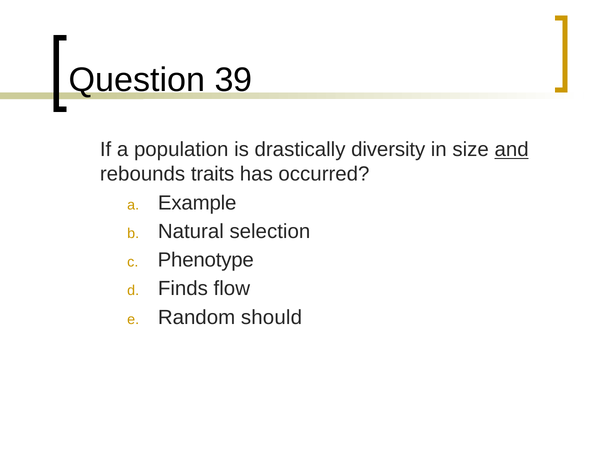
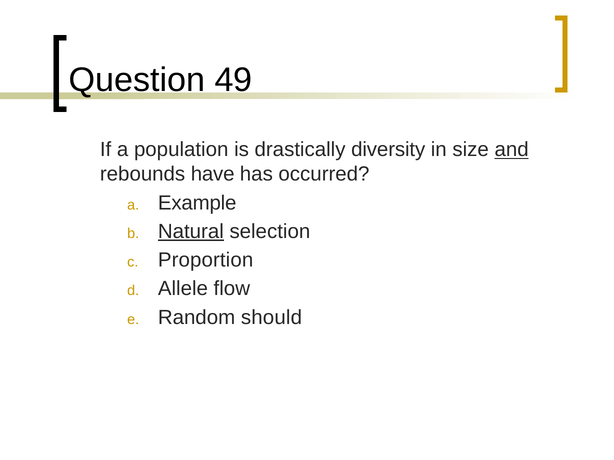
39: 39 -> 49
traits: traits -> have
Natural underline: none -> present
Phenotype: Phenotype -> Proportion
Finds: Finds -> Allele
